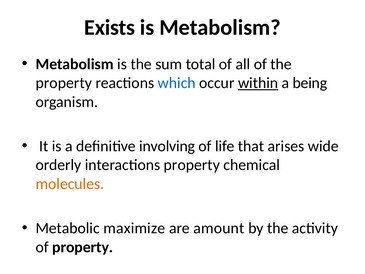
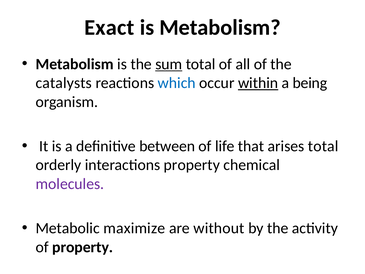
Exists: Exists -> Exact
sum underline: none -> present
property at (64, 83): property -> catalysts
involving: involving -> between
arises wide: wide -> total
molecules colour: orange -> purple
amount: amount -> without
